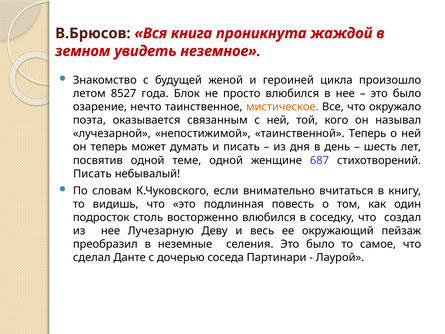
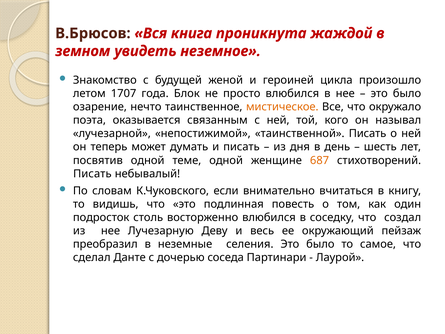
8527: 8527 -> 1707
таинственной Теперь: Теперь -> Писать
687 colour: purple -> orange
